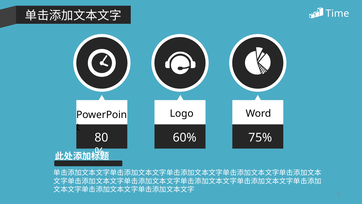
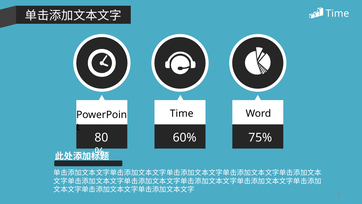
Logo at (182, 113): Logo -> Time
